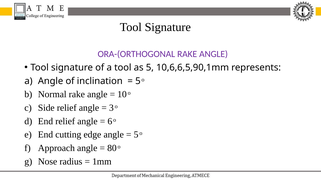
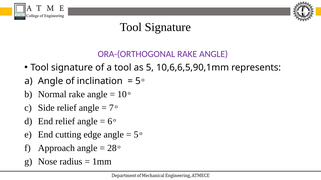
3: 3 -> 7
80: 80 -> 28
